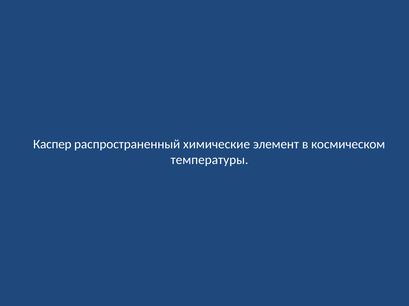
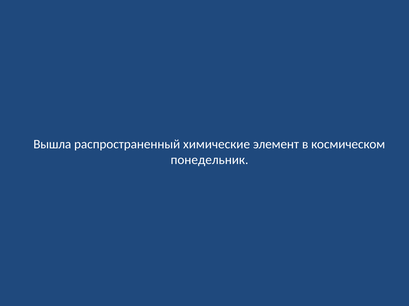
Каспер: Каспер -> Вышла
температуры: температуры -> понедельник
